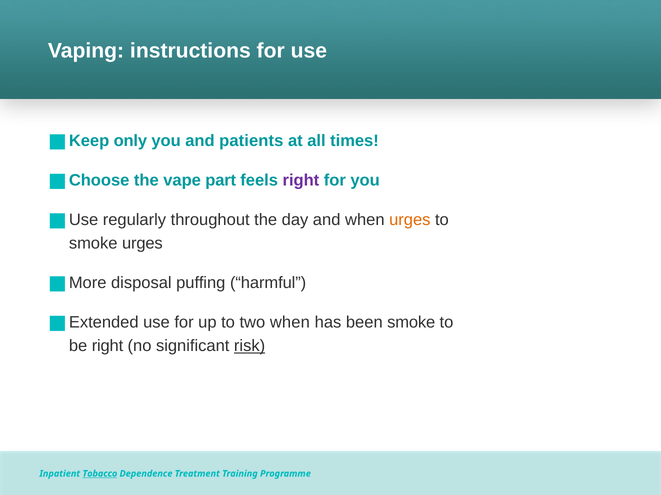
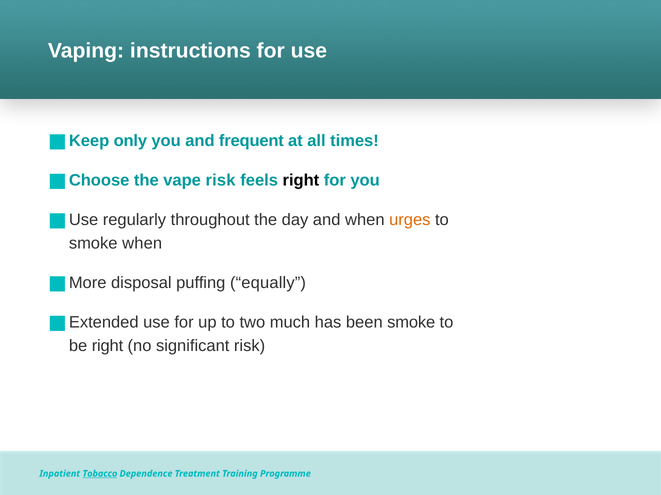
patients: patients -> frequent
vape part: part -> risk
right at (301, 180) colour: purple -> black
smoke urges: urges -> when
harmful: harmful -> equally
two when: when -> much
risk at (250, 347) underline: present -> none
